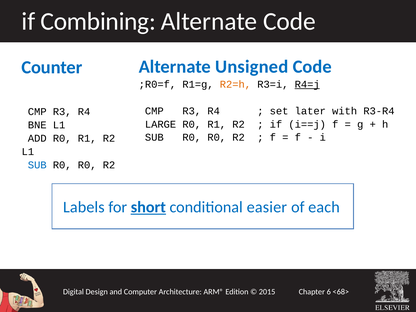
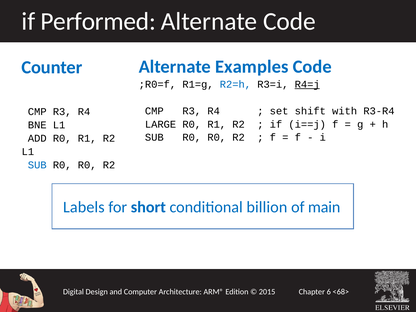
Combining: Combining -> Performed
Unsigned: Unsigned -> Examples
R2=h colour: orange -> blue
later: later -> shift
short underline: present -> none
easier: easier -> billion
each: each -> main
